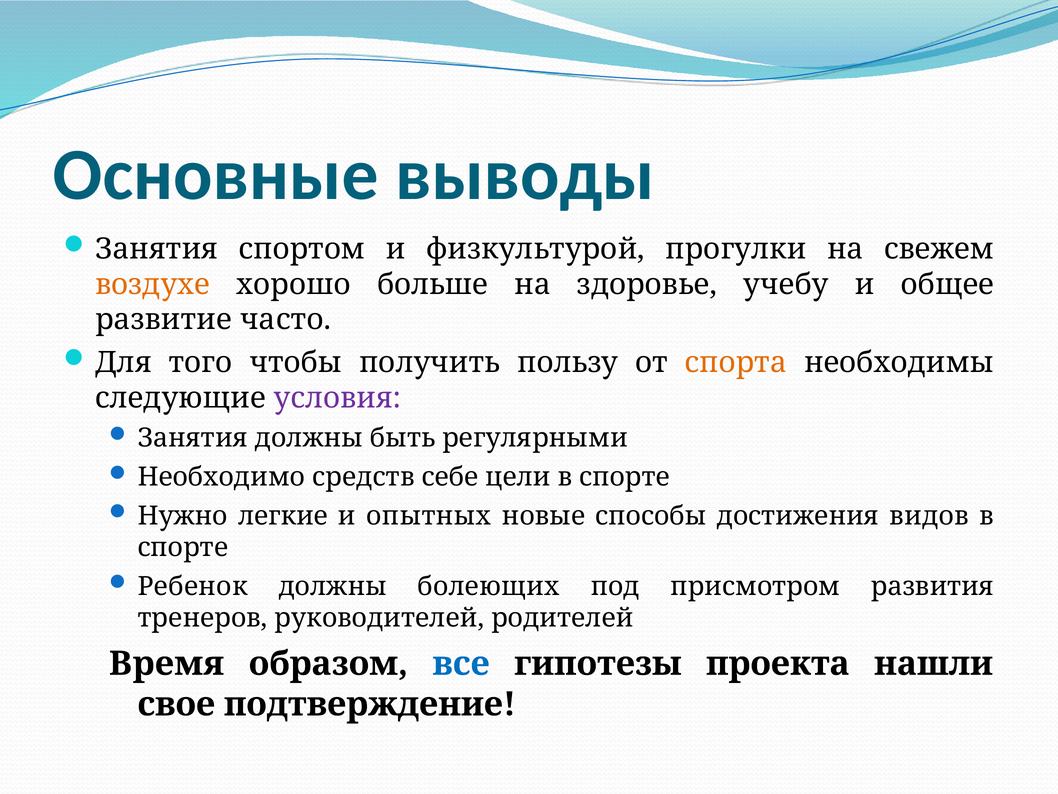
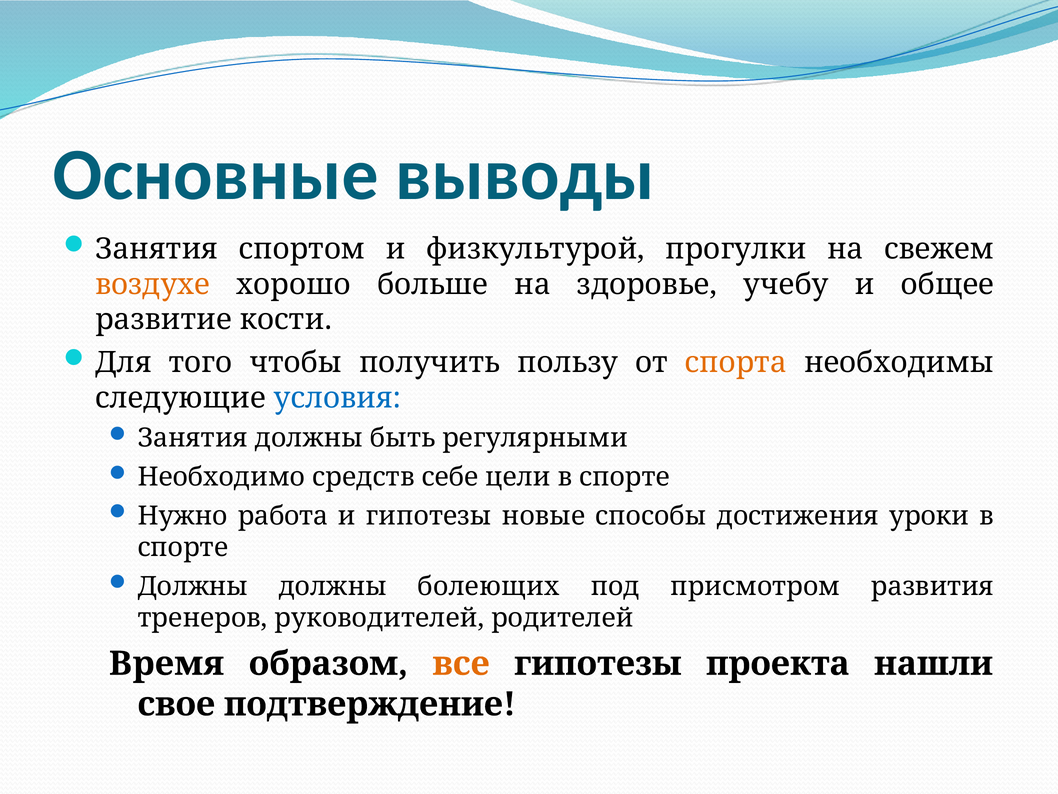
часто: часто -> кости
условия colour: purple -> blue
легкие: легкие -> работа
и опытных: опытных -> гипотезы
видов: видов -> уроки
Ребенок at (193, 586): Ребенок -> Должны
все colour: blue -> orange
